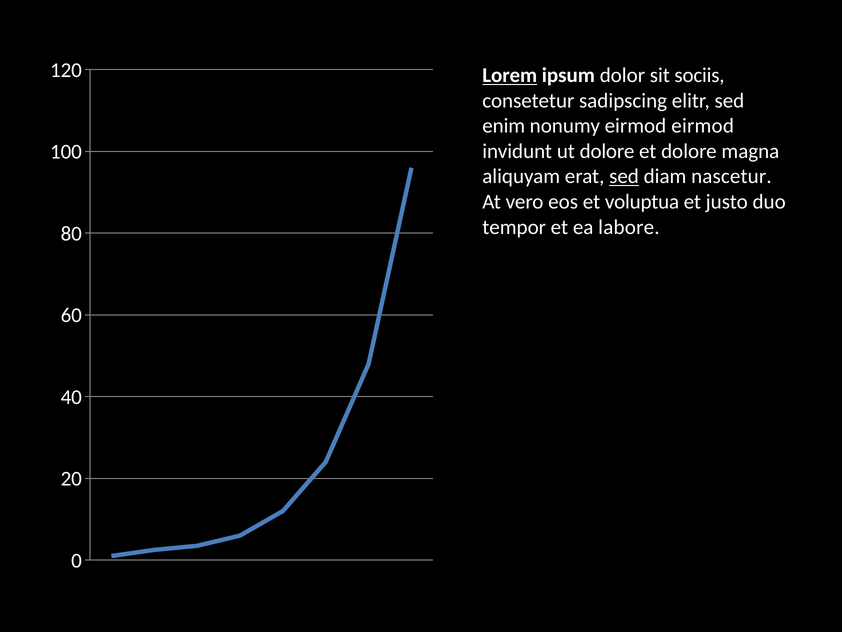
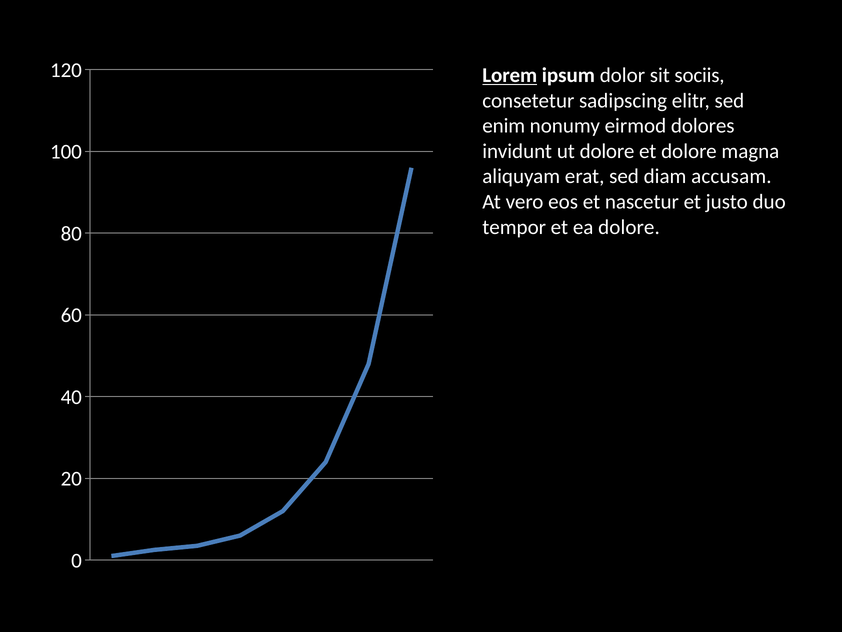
eirmod eirmod: eirmod -> dolores
sed at (624, 176) underline: present -> none
nascetur: nascetur -> accusam
voluptua: voluptua -> nascetur
ea labore: labore -> dolore
